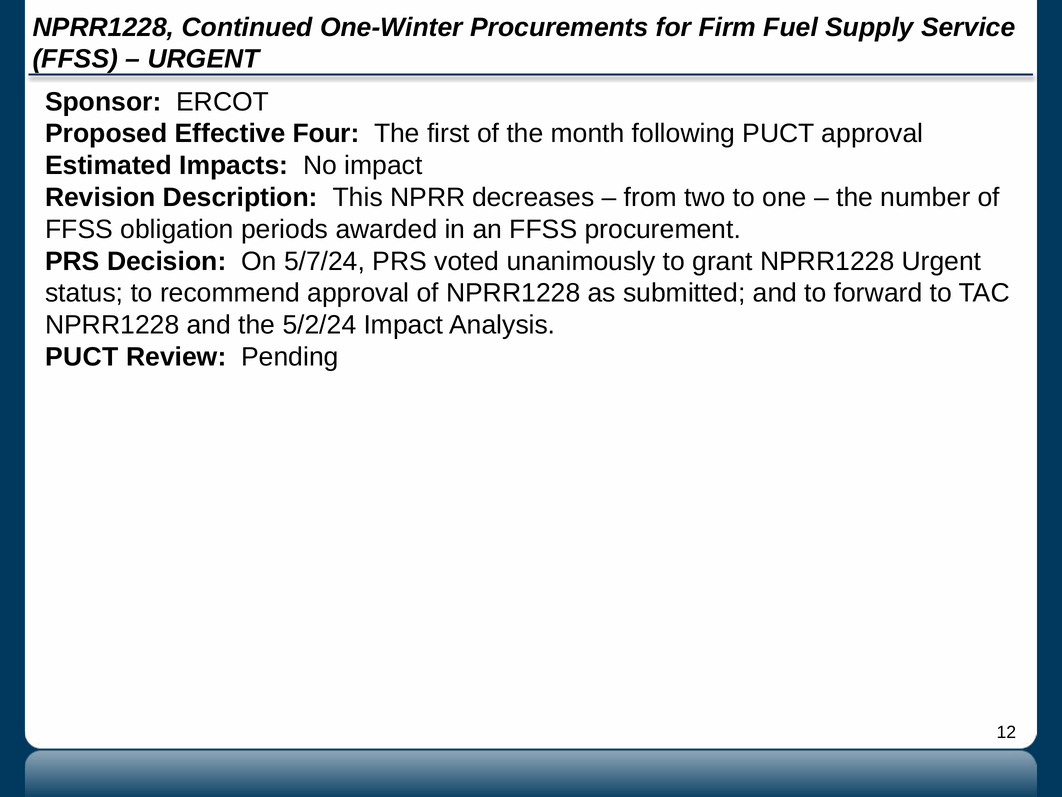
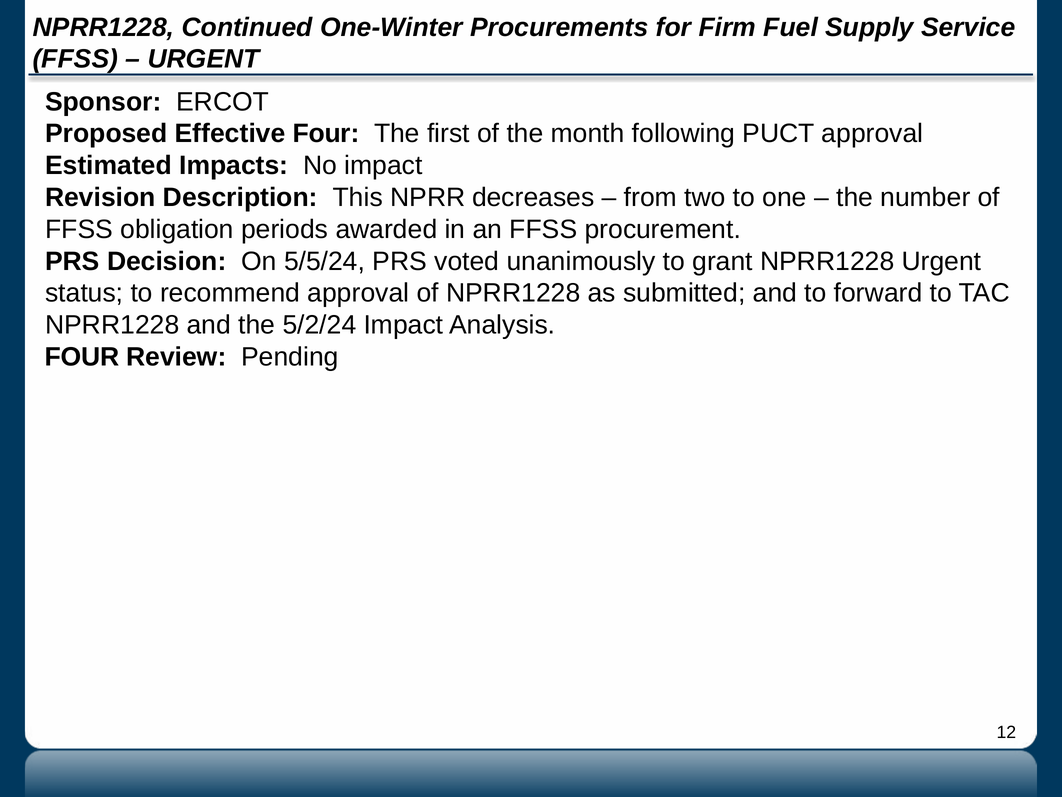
5/7/24: 5/7/24 -> 5/5/24
PUCT at (82, 357): PUCT -> FOUR
